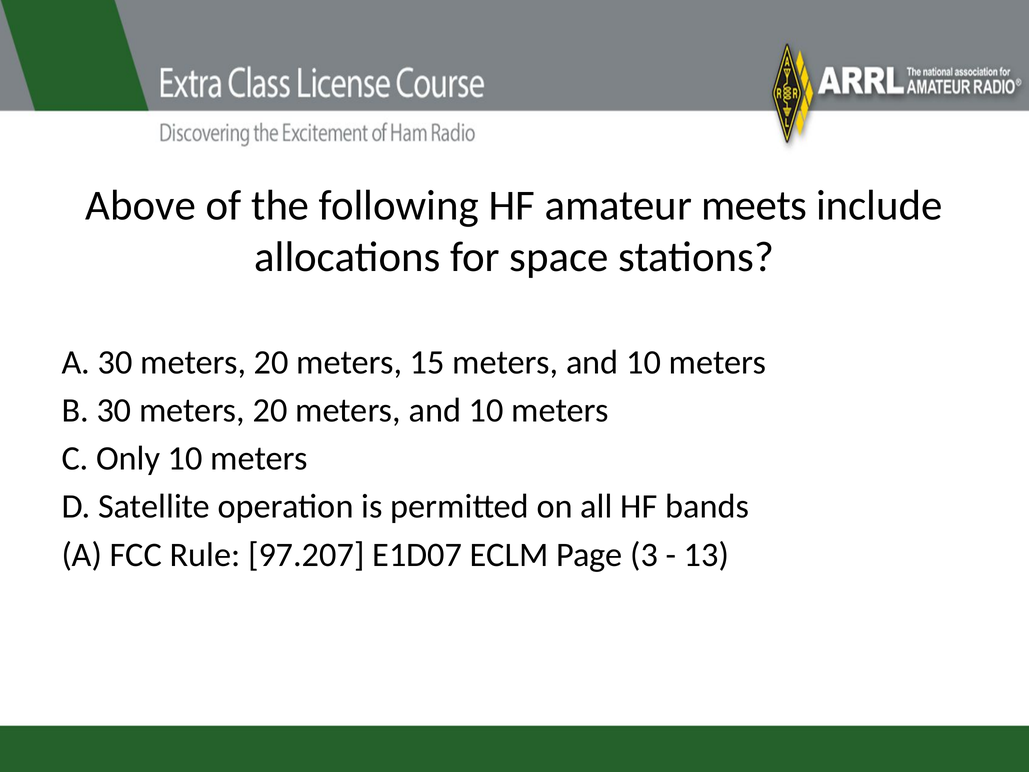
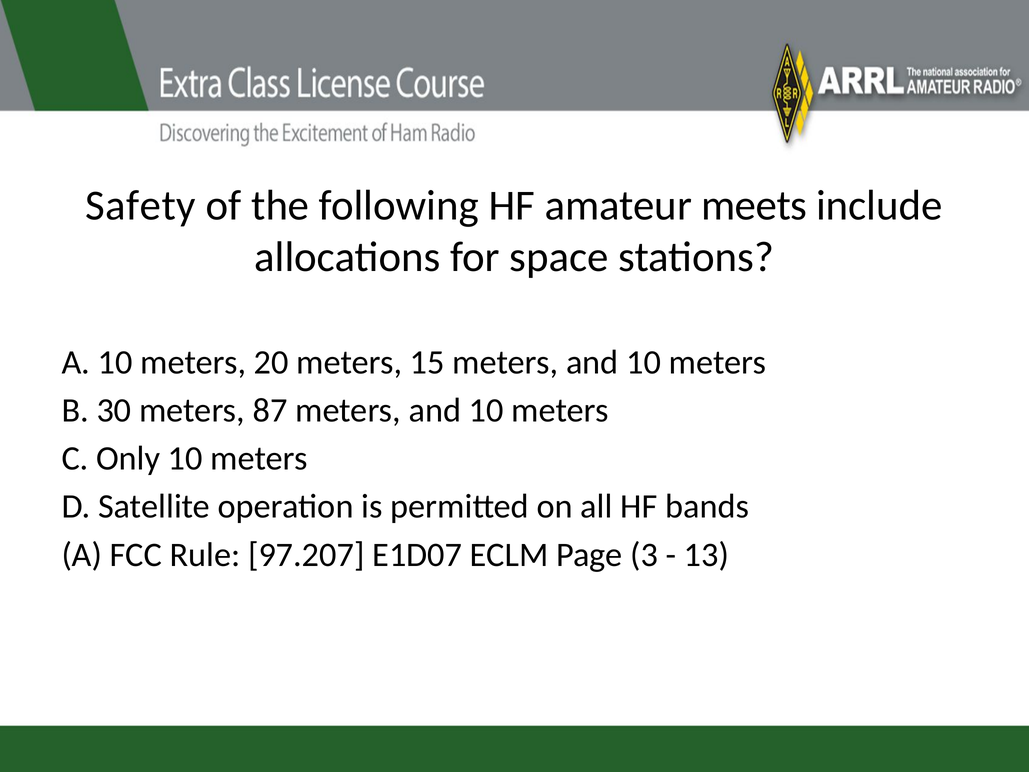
Above: Above -> Safety
A 30: 30 -> 10
B 30 meters 20: 20 -> 87
